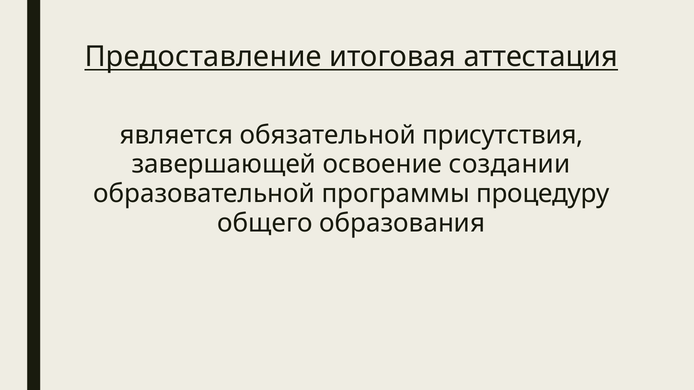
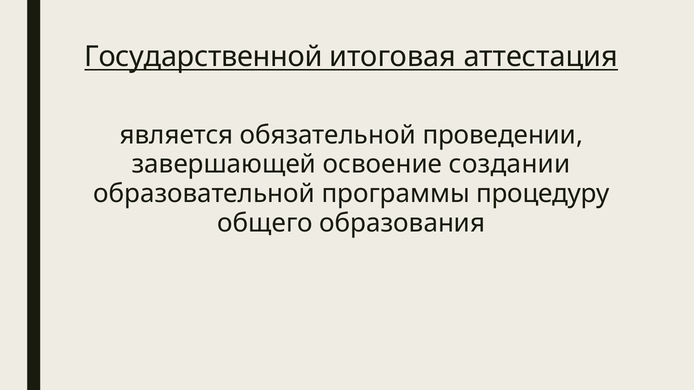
Предоставление: Предоставление -> Государственной
присутствия: присутствия -> проведении
